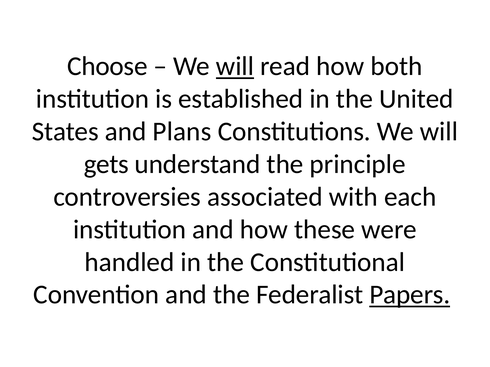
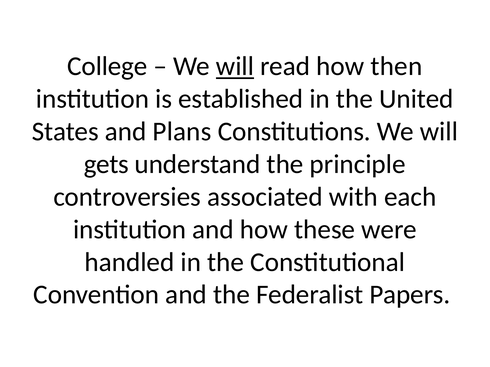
Choose: Choose -> College
both: both -> then
Papers underline: present -> none
